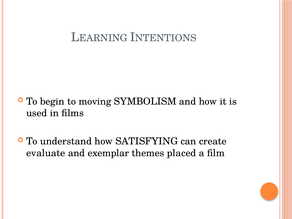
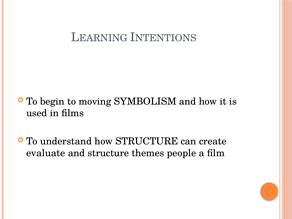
how SATISFYING: SATISFYING -> STRUCTURE
and exemplar: exemplar -> structure
placed: placed -> people
